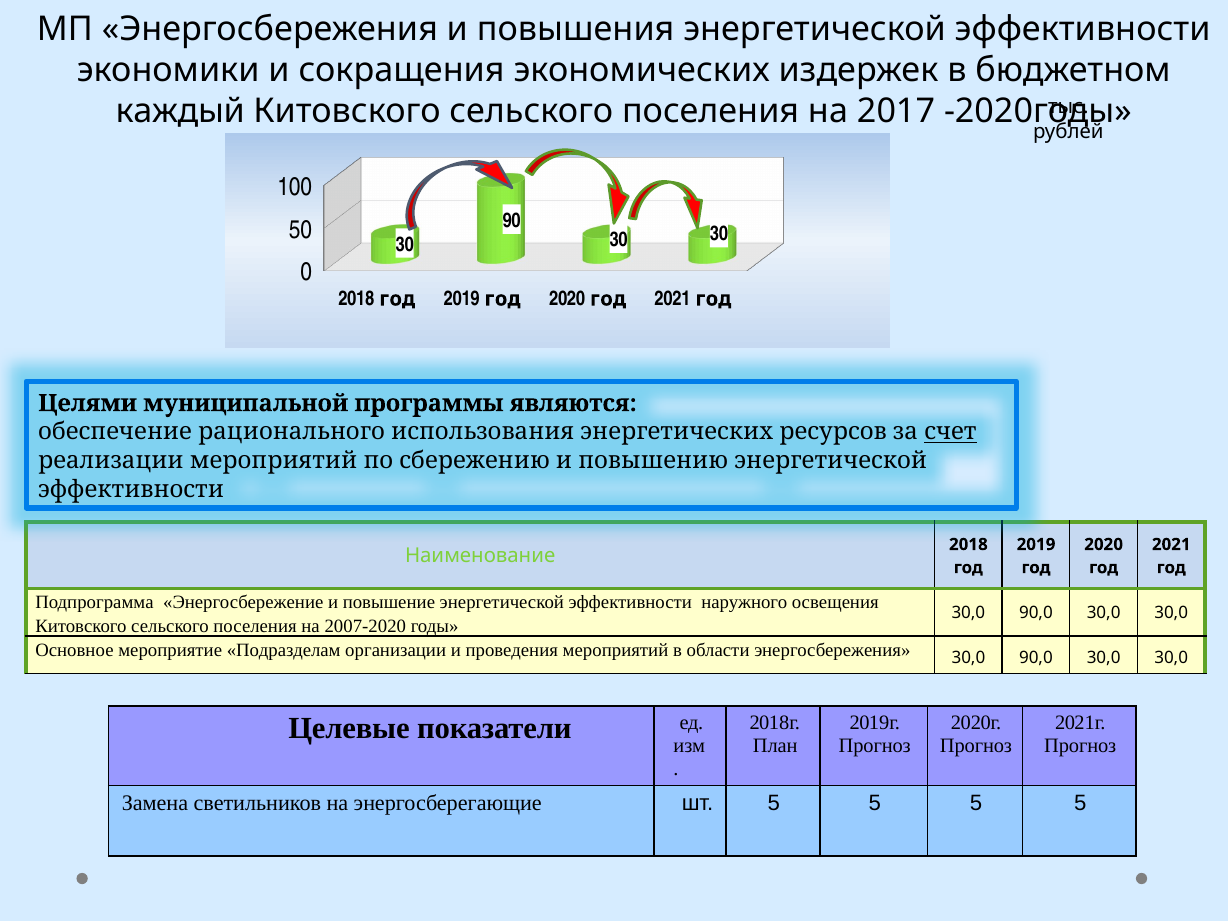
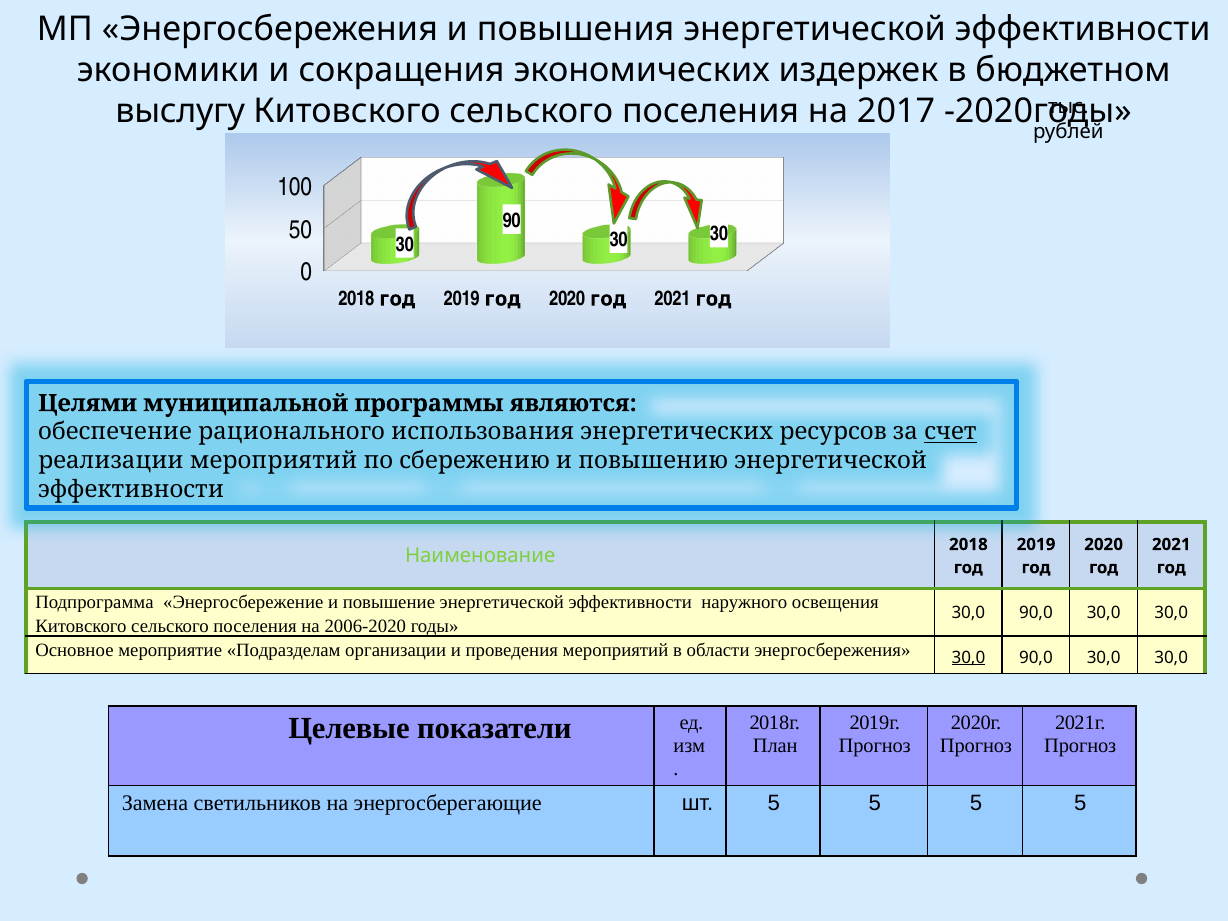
каждый: каждый -> выслугу
2007-2020: 2007-2020 -> 2006-2020
30,0 at (968, 658) underline: none -> present
